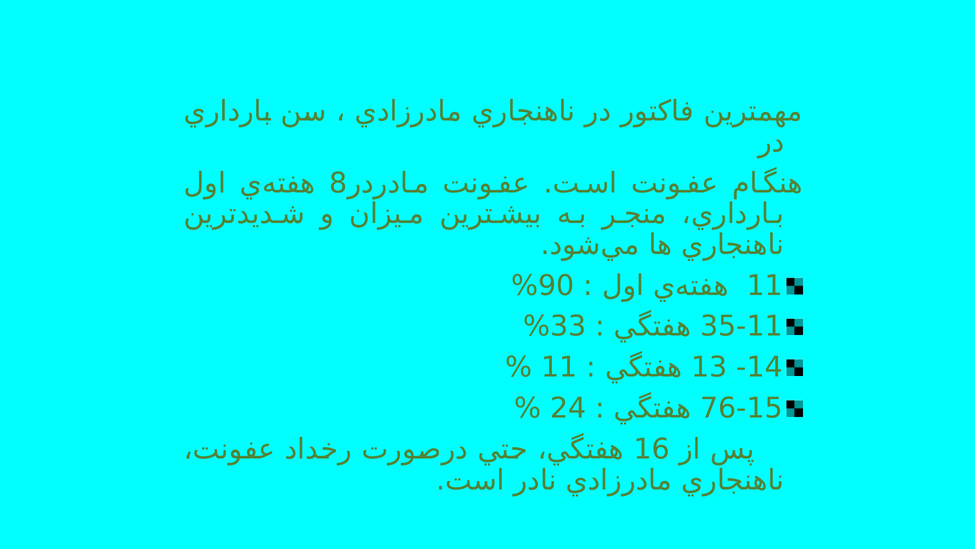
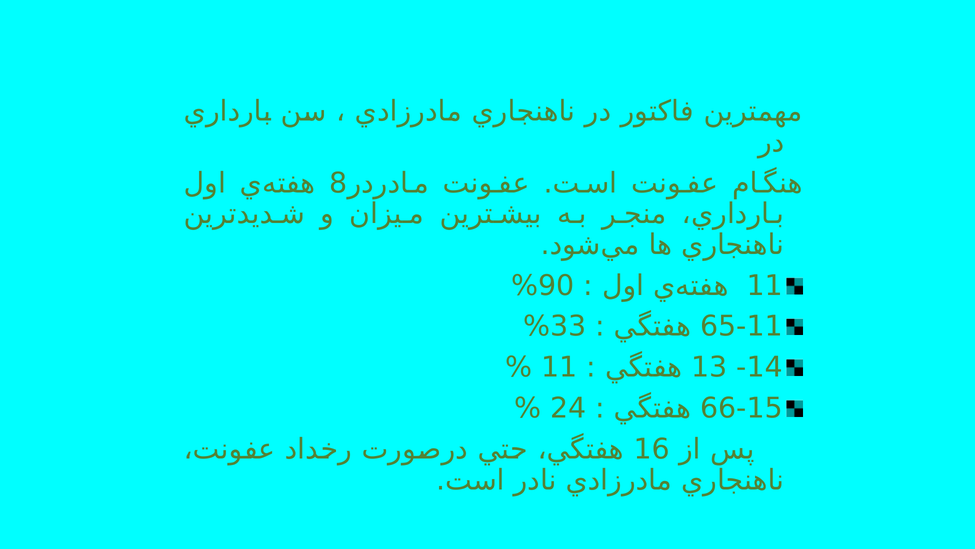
35-11: 35-11 -> 65-11
76-15: 76-15 -> 66-15
